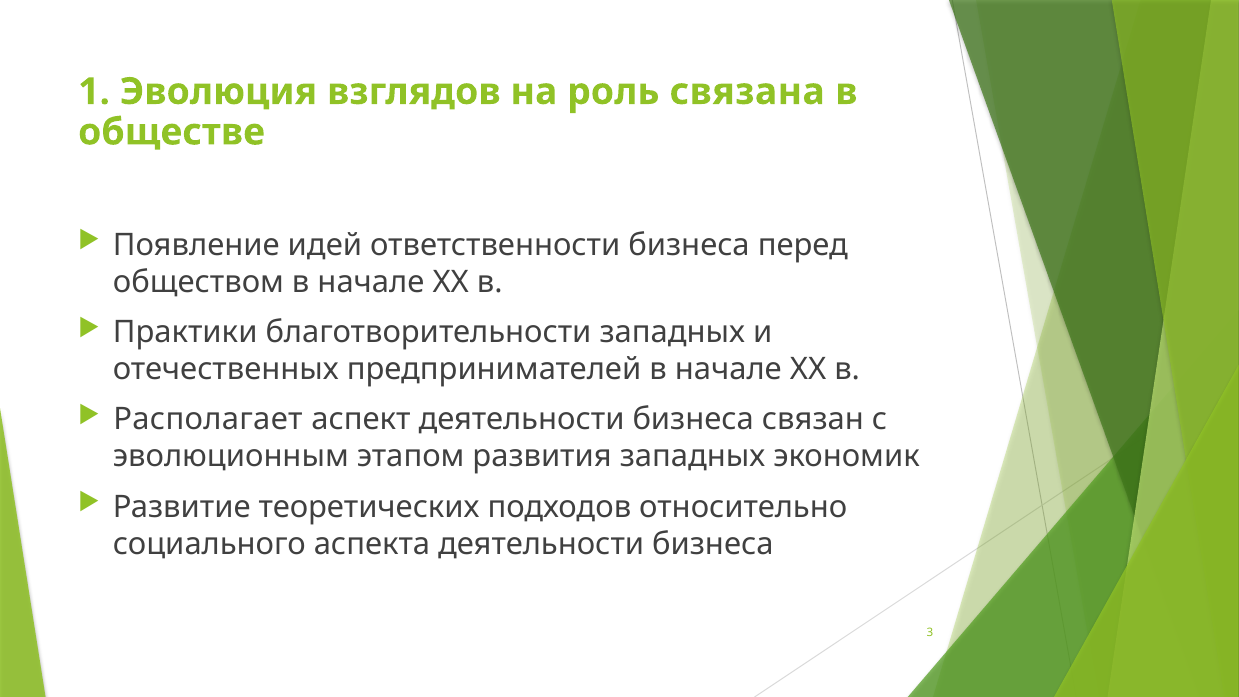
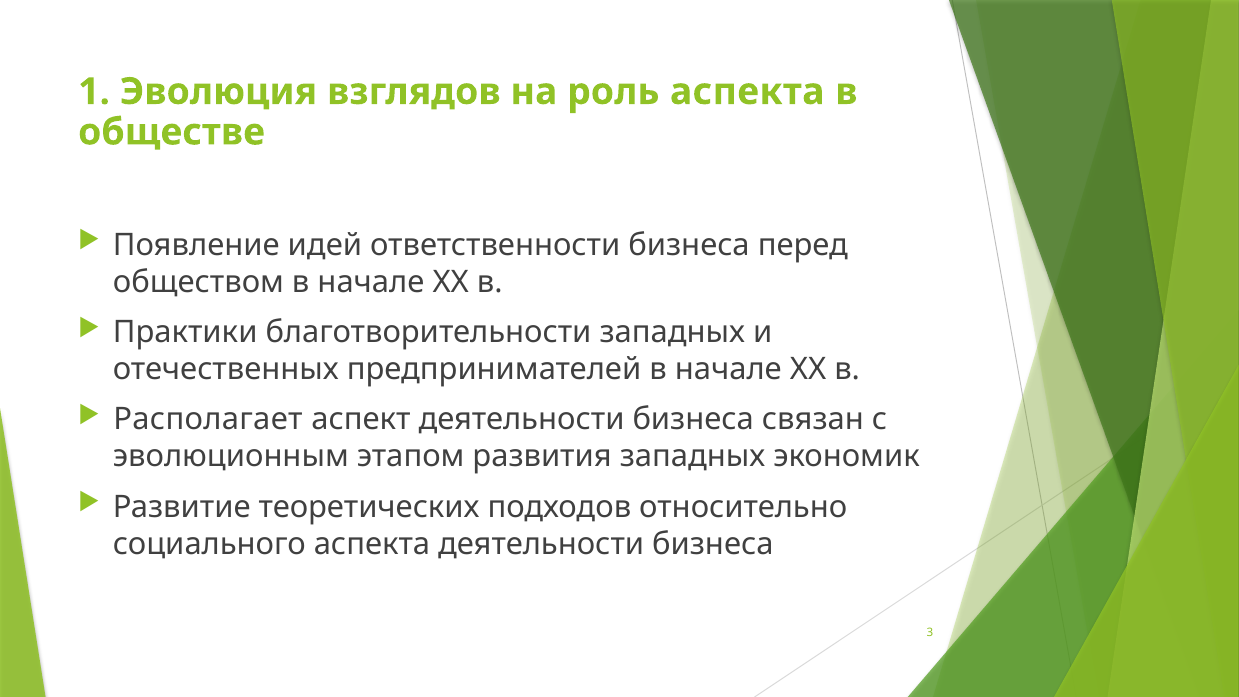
роль связана: связана -> аспекта
